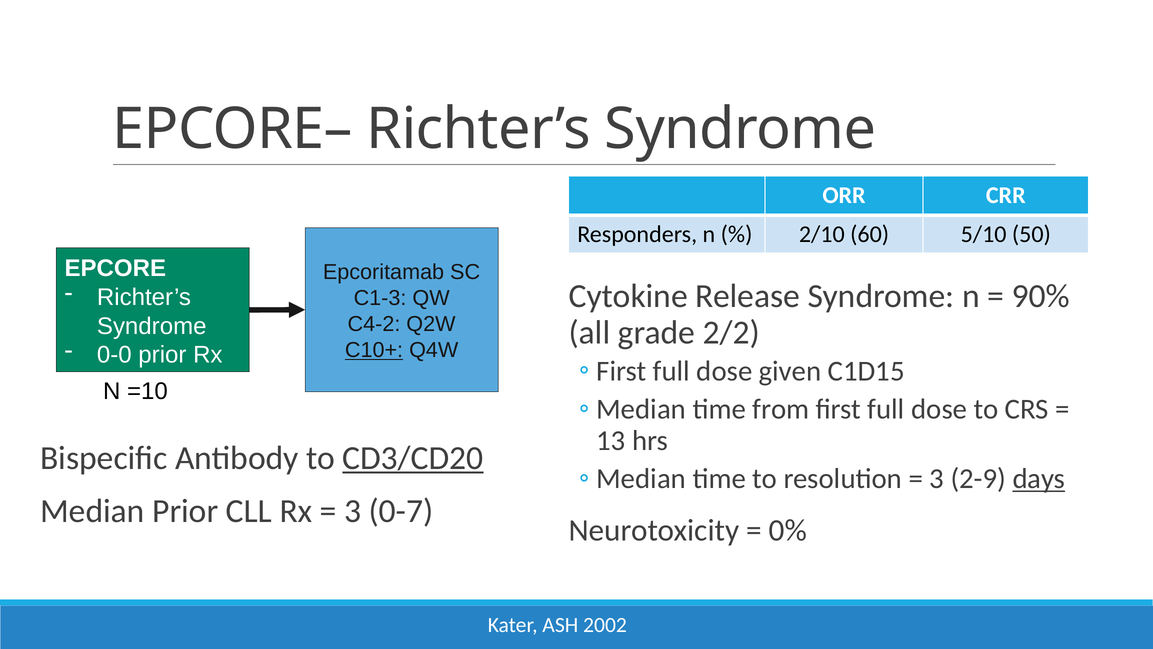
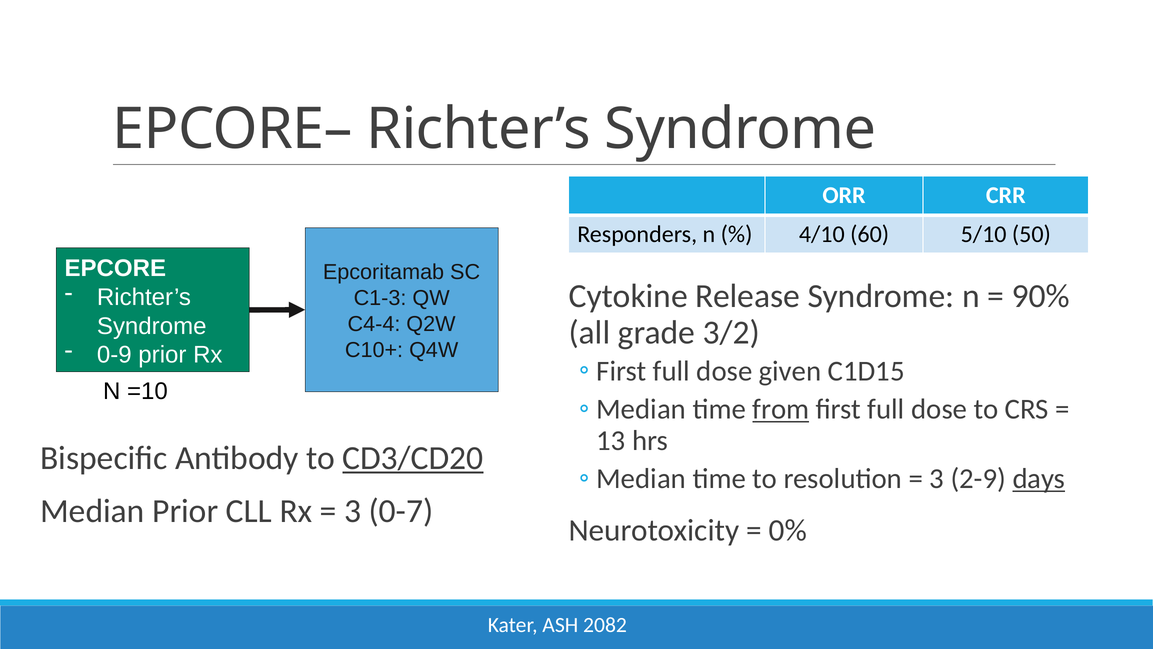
2/10: 2/10 -> 4/10
C4-2: C4-2 -> C4-4
2/2: 2/2 -> 3/2
C10+ underline: present -> none
0-0: 0-0 -> 0-9
from underline: none -> present
2002: 2002 -> 2082
